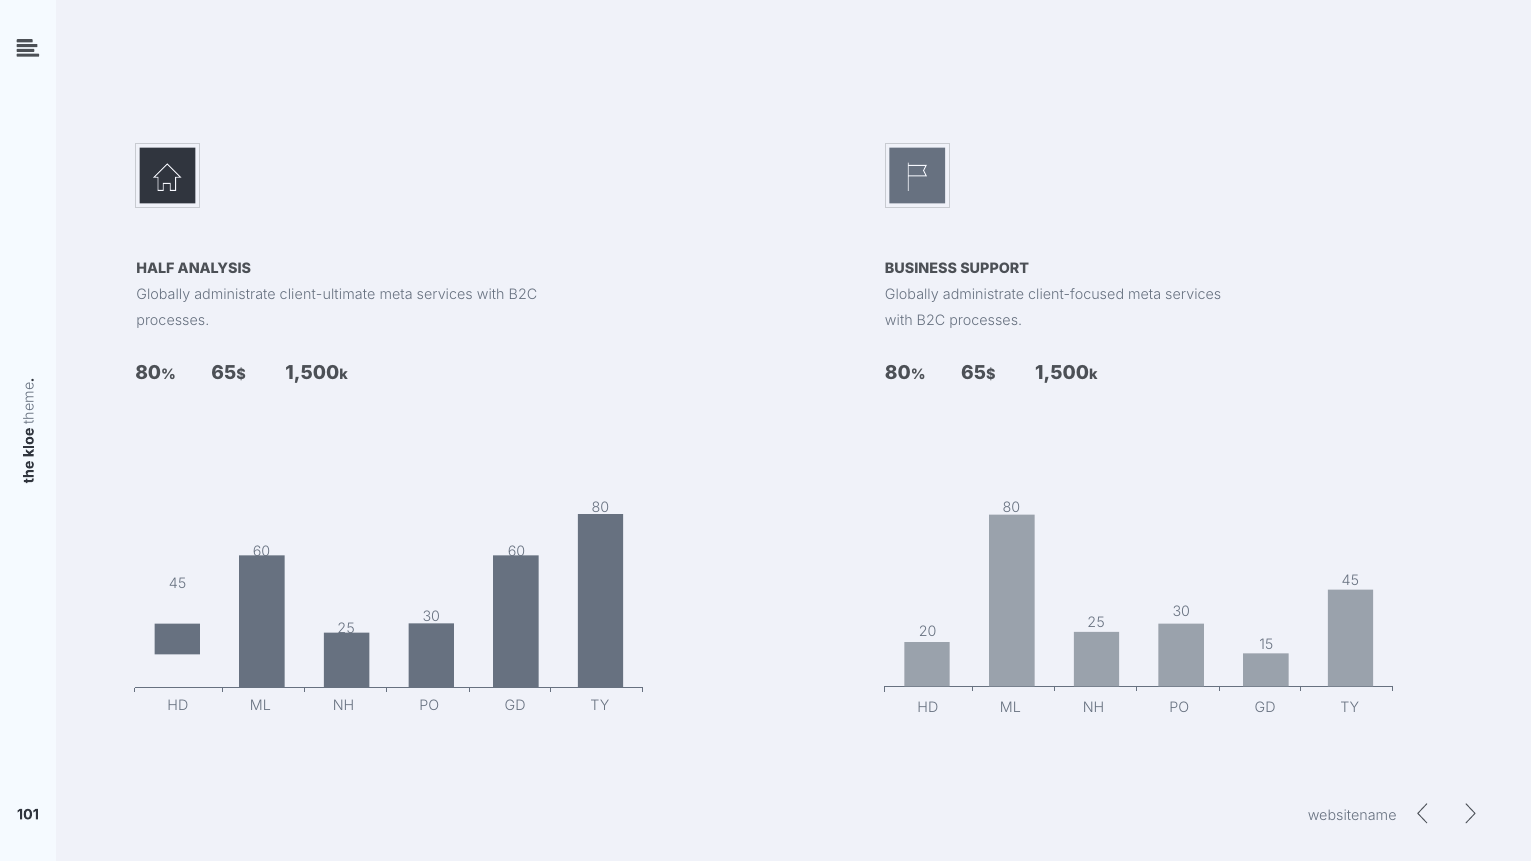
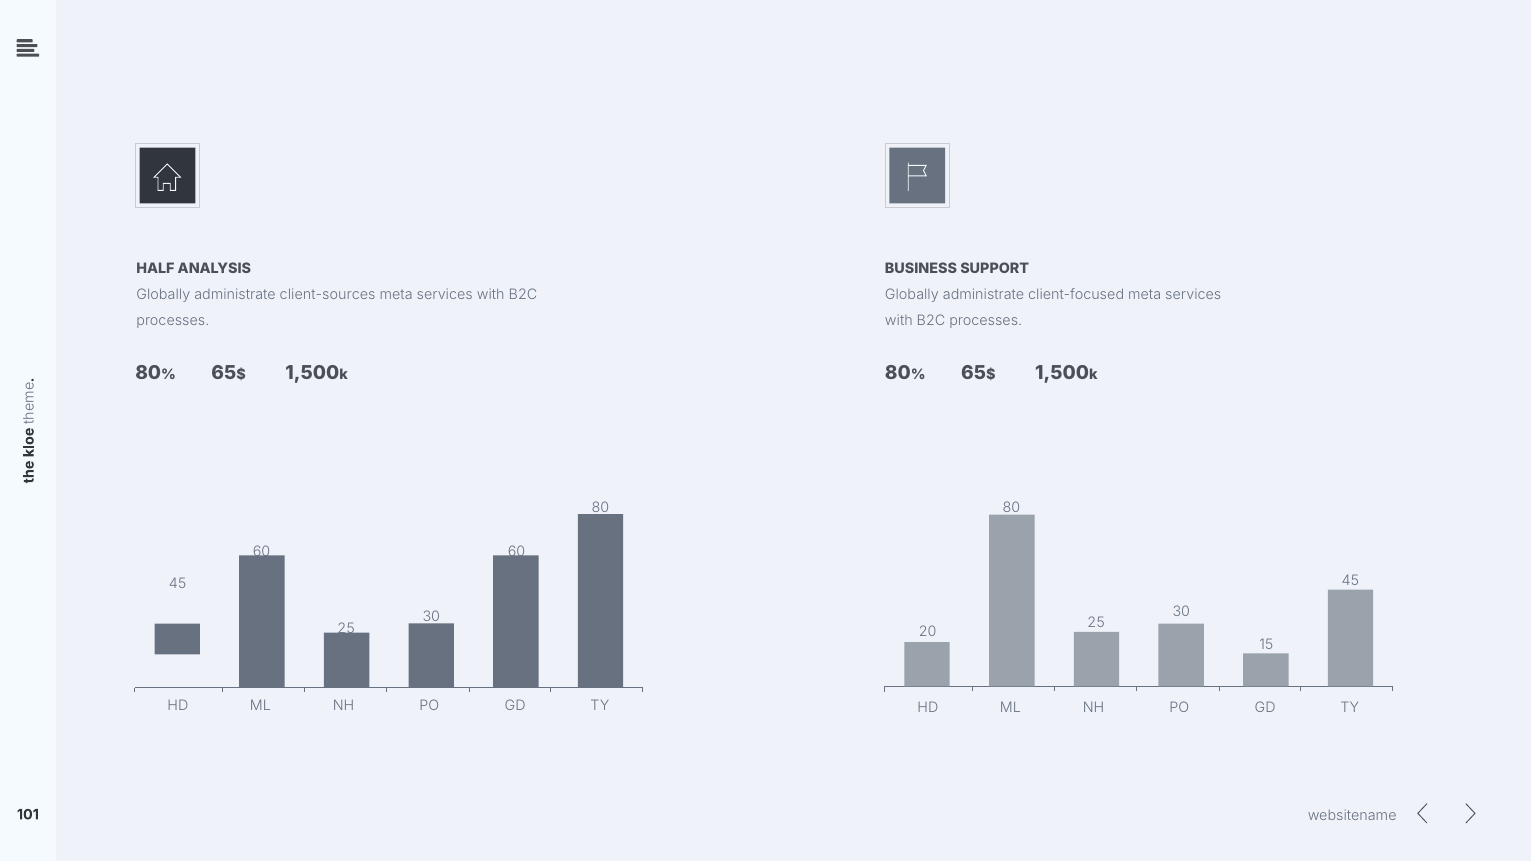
client-ultimate: client-ultimate -> client-sources
